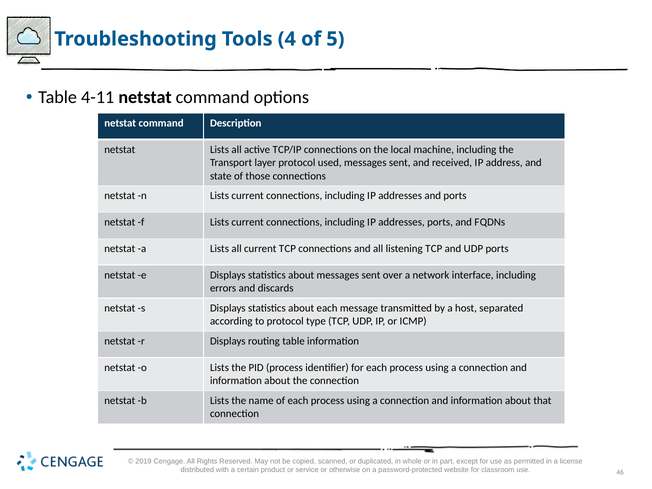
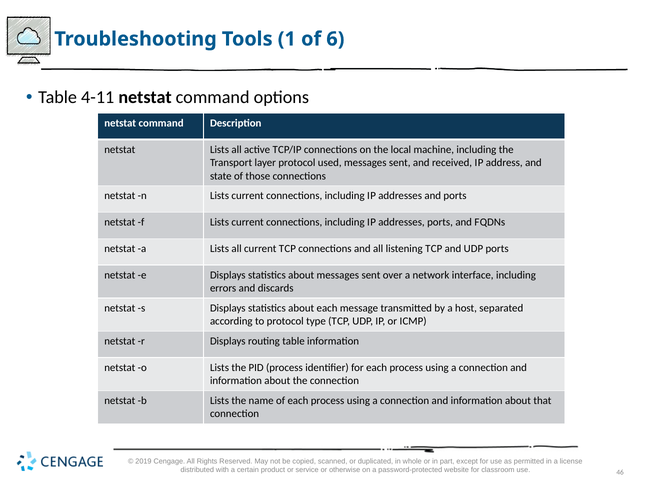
4: 4 -> 1
5: 5 -> 6
